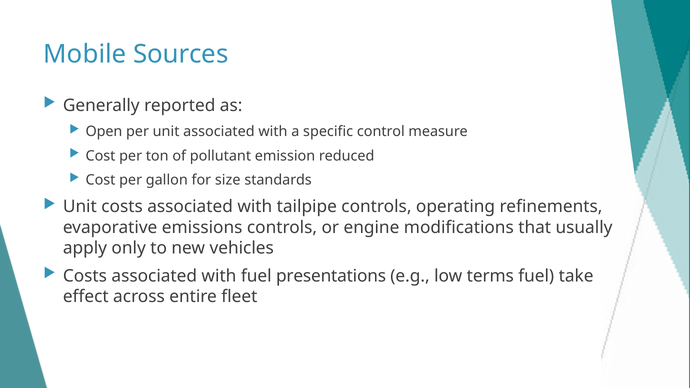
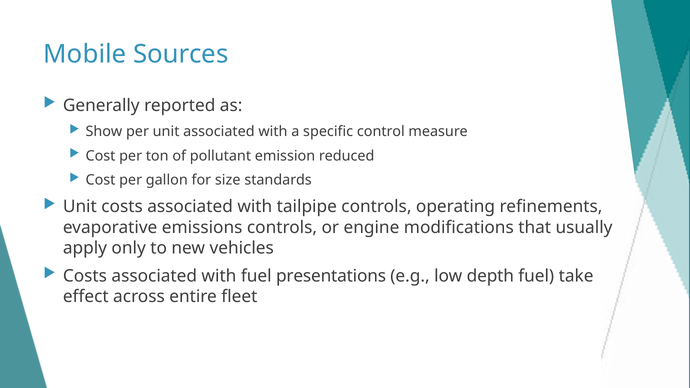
Open: Open -> Show
terms: terms -> depth
